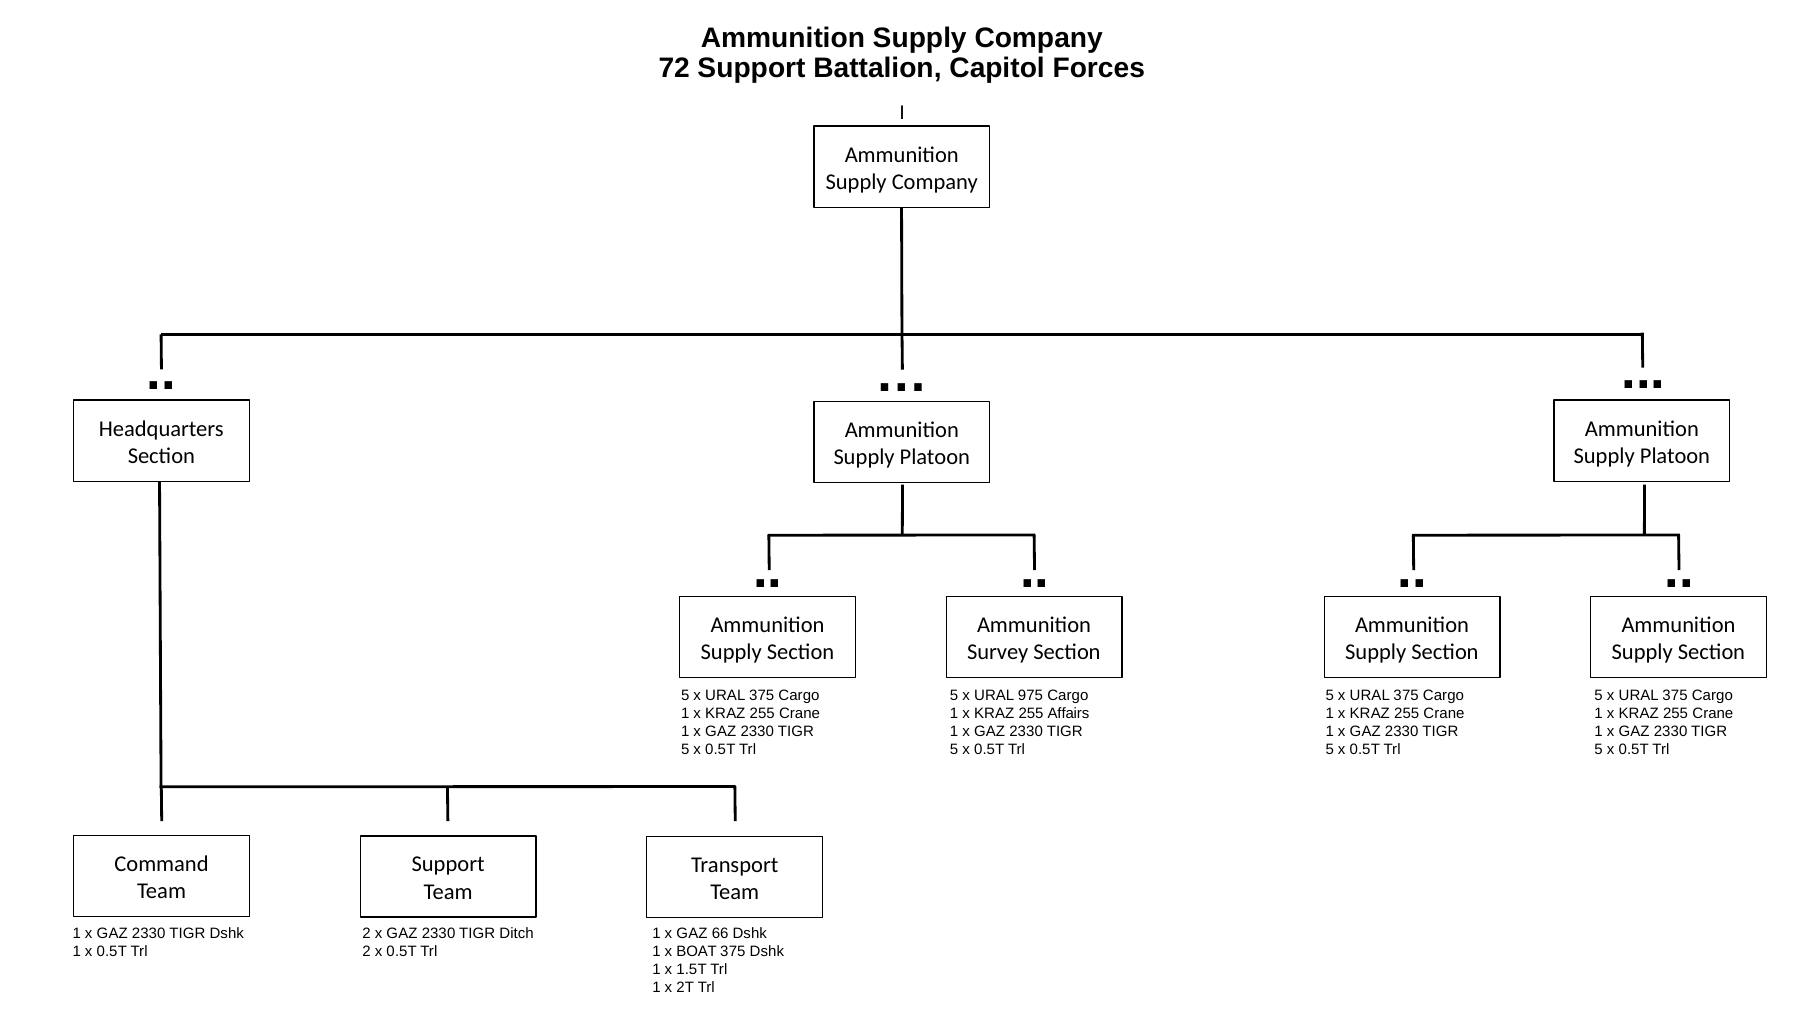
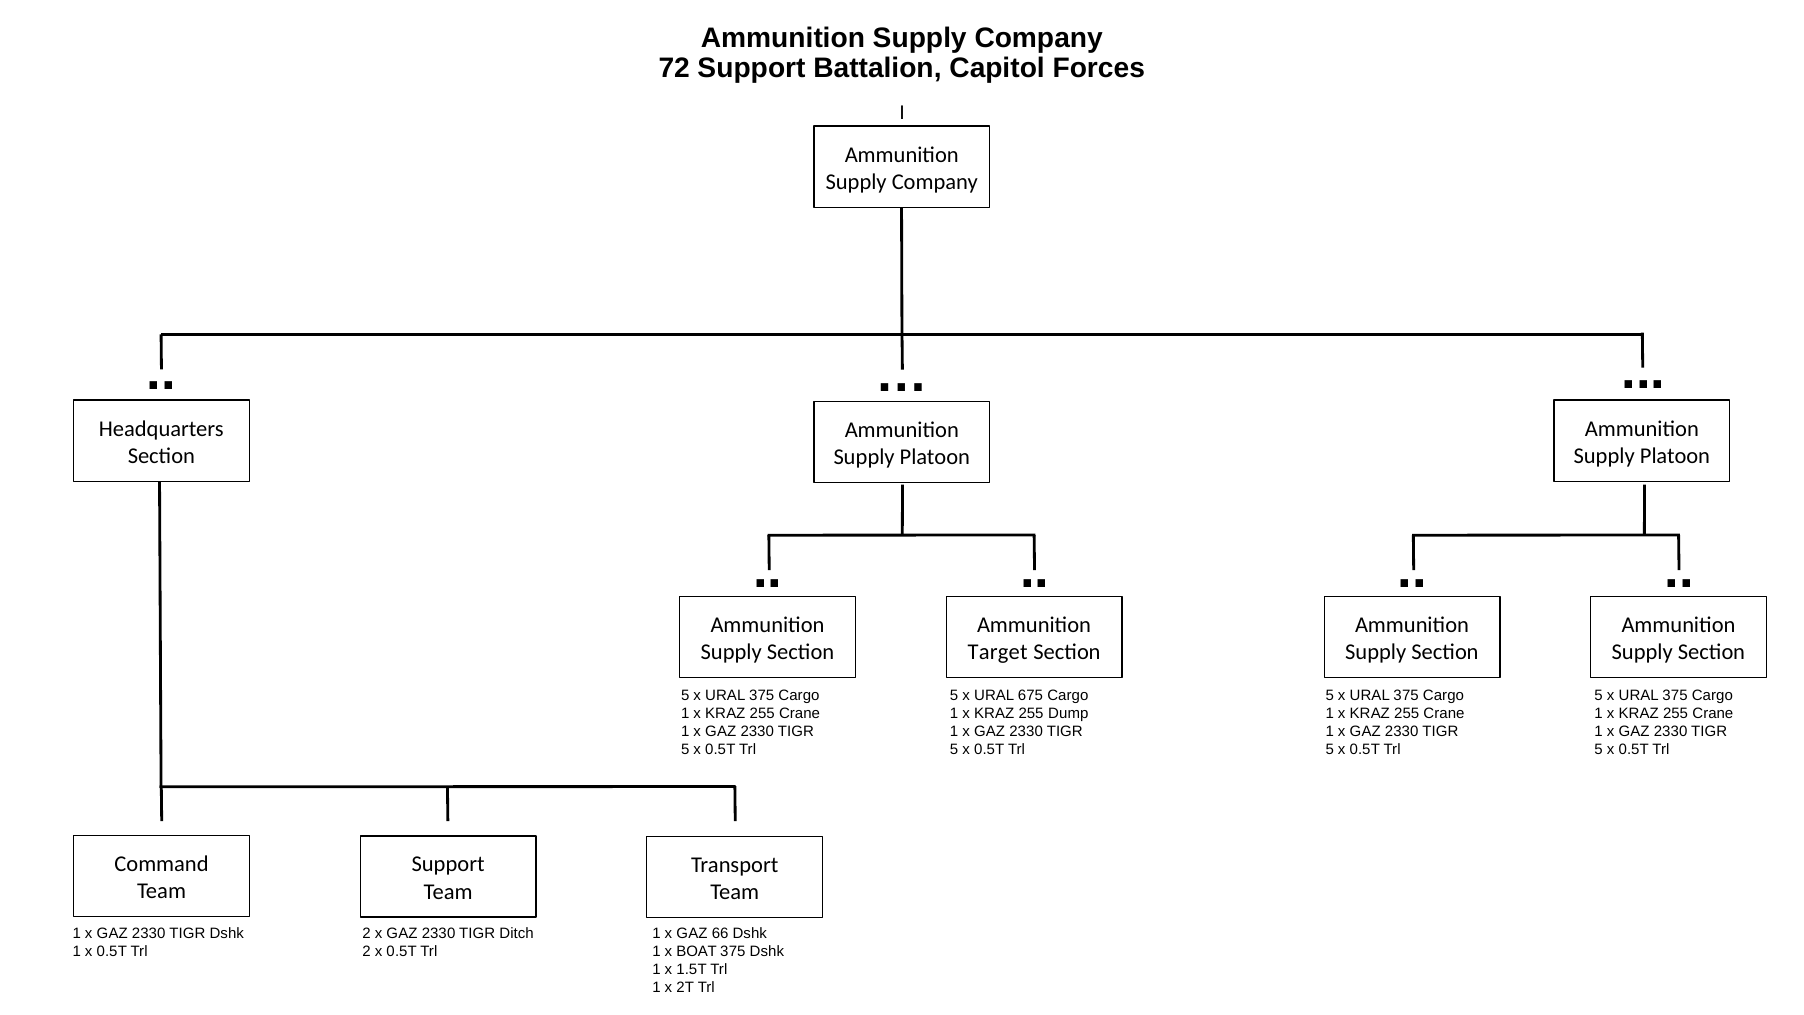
Survey: Survey -> Target
975: 975 -> 675
Affairs: Affairs -> Dump
